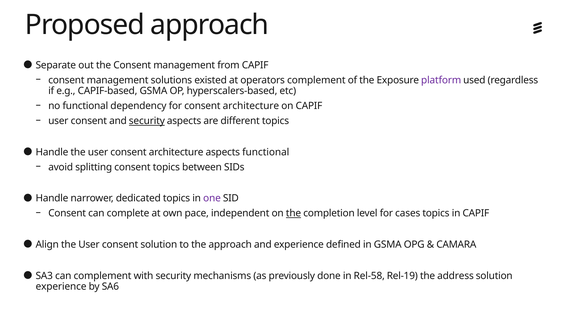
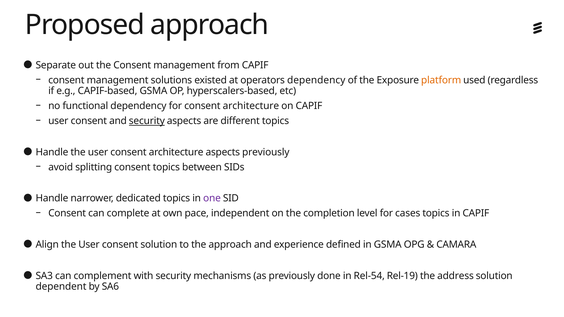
operators complement: complement -> dependency
platform colour: purple -> orange
aspects functional: functional -> previously
the at (294, 214) underline: present -> none
Rel-58: Rel-58 -> Rel-54
experience at (61, 287): experience -> dependent
